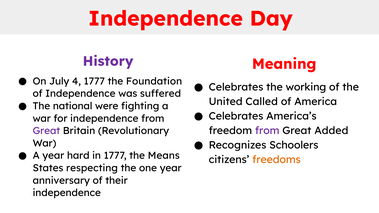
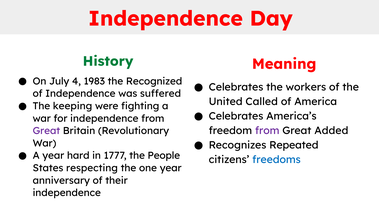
History colour: purple -> green
4 1777: 1777 -> 1983
Foundation: Foundation -> Recognized
working: working -> workers
national: national -> keeping
Schoolers: Schoolers -> Repeated
Means: Means -> People
freedoms colour: orange -> blue
